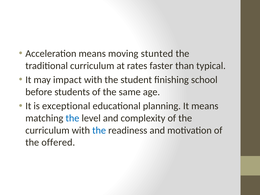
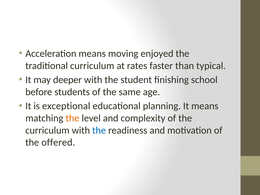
stunted: stunted -> enjoyed
impact: impact -> deeper
the at (72, 118) colour: blue -> orange
